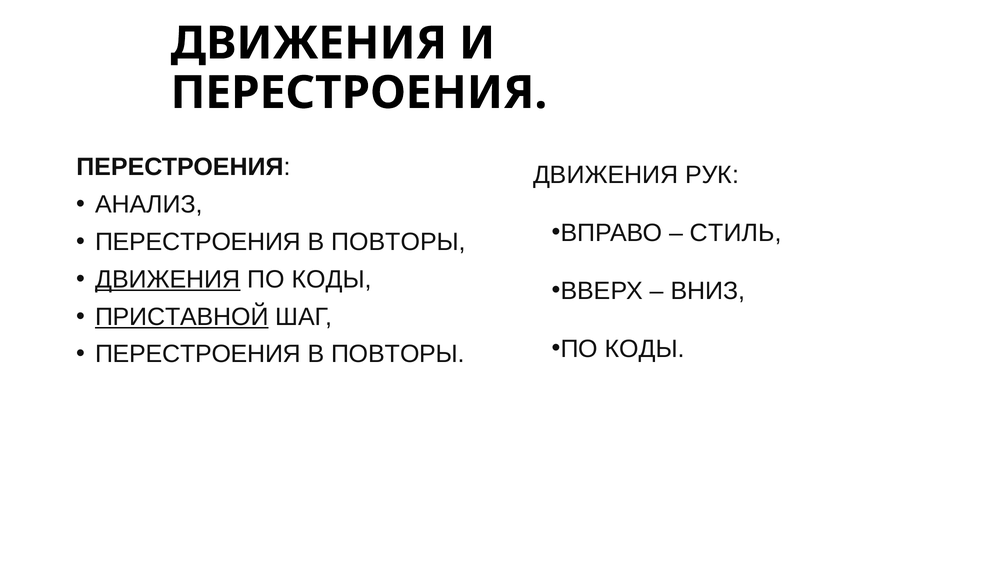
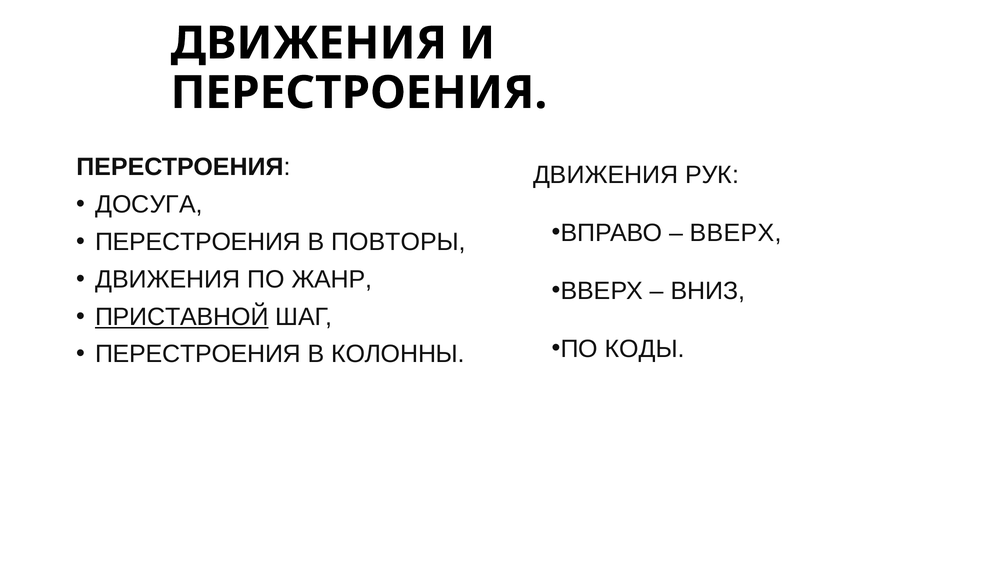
АНАЛИЗ: АНАЛИЗ -> ДОСУГА
СТИЛЬ at (736, 233): СТИЛЬ -> ВВЕРХ
ДВИЖЕНИЯ at (168, 279) underline: present -> none
КОДЫ at (332, 279): КОДЫ -> ЖАНР
ПОВТОРЫ at (398, 354): ПОВТОРЫ -> КОЛОННЫ
